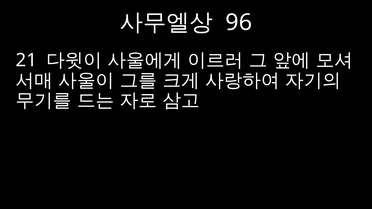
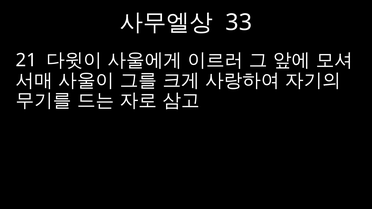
96: 96 -> 33
